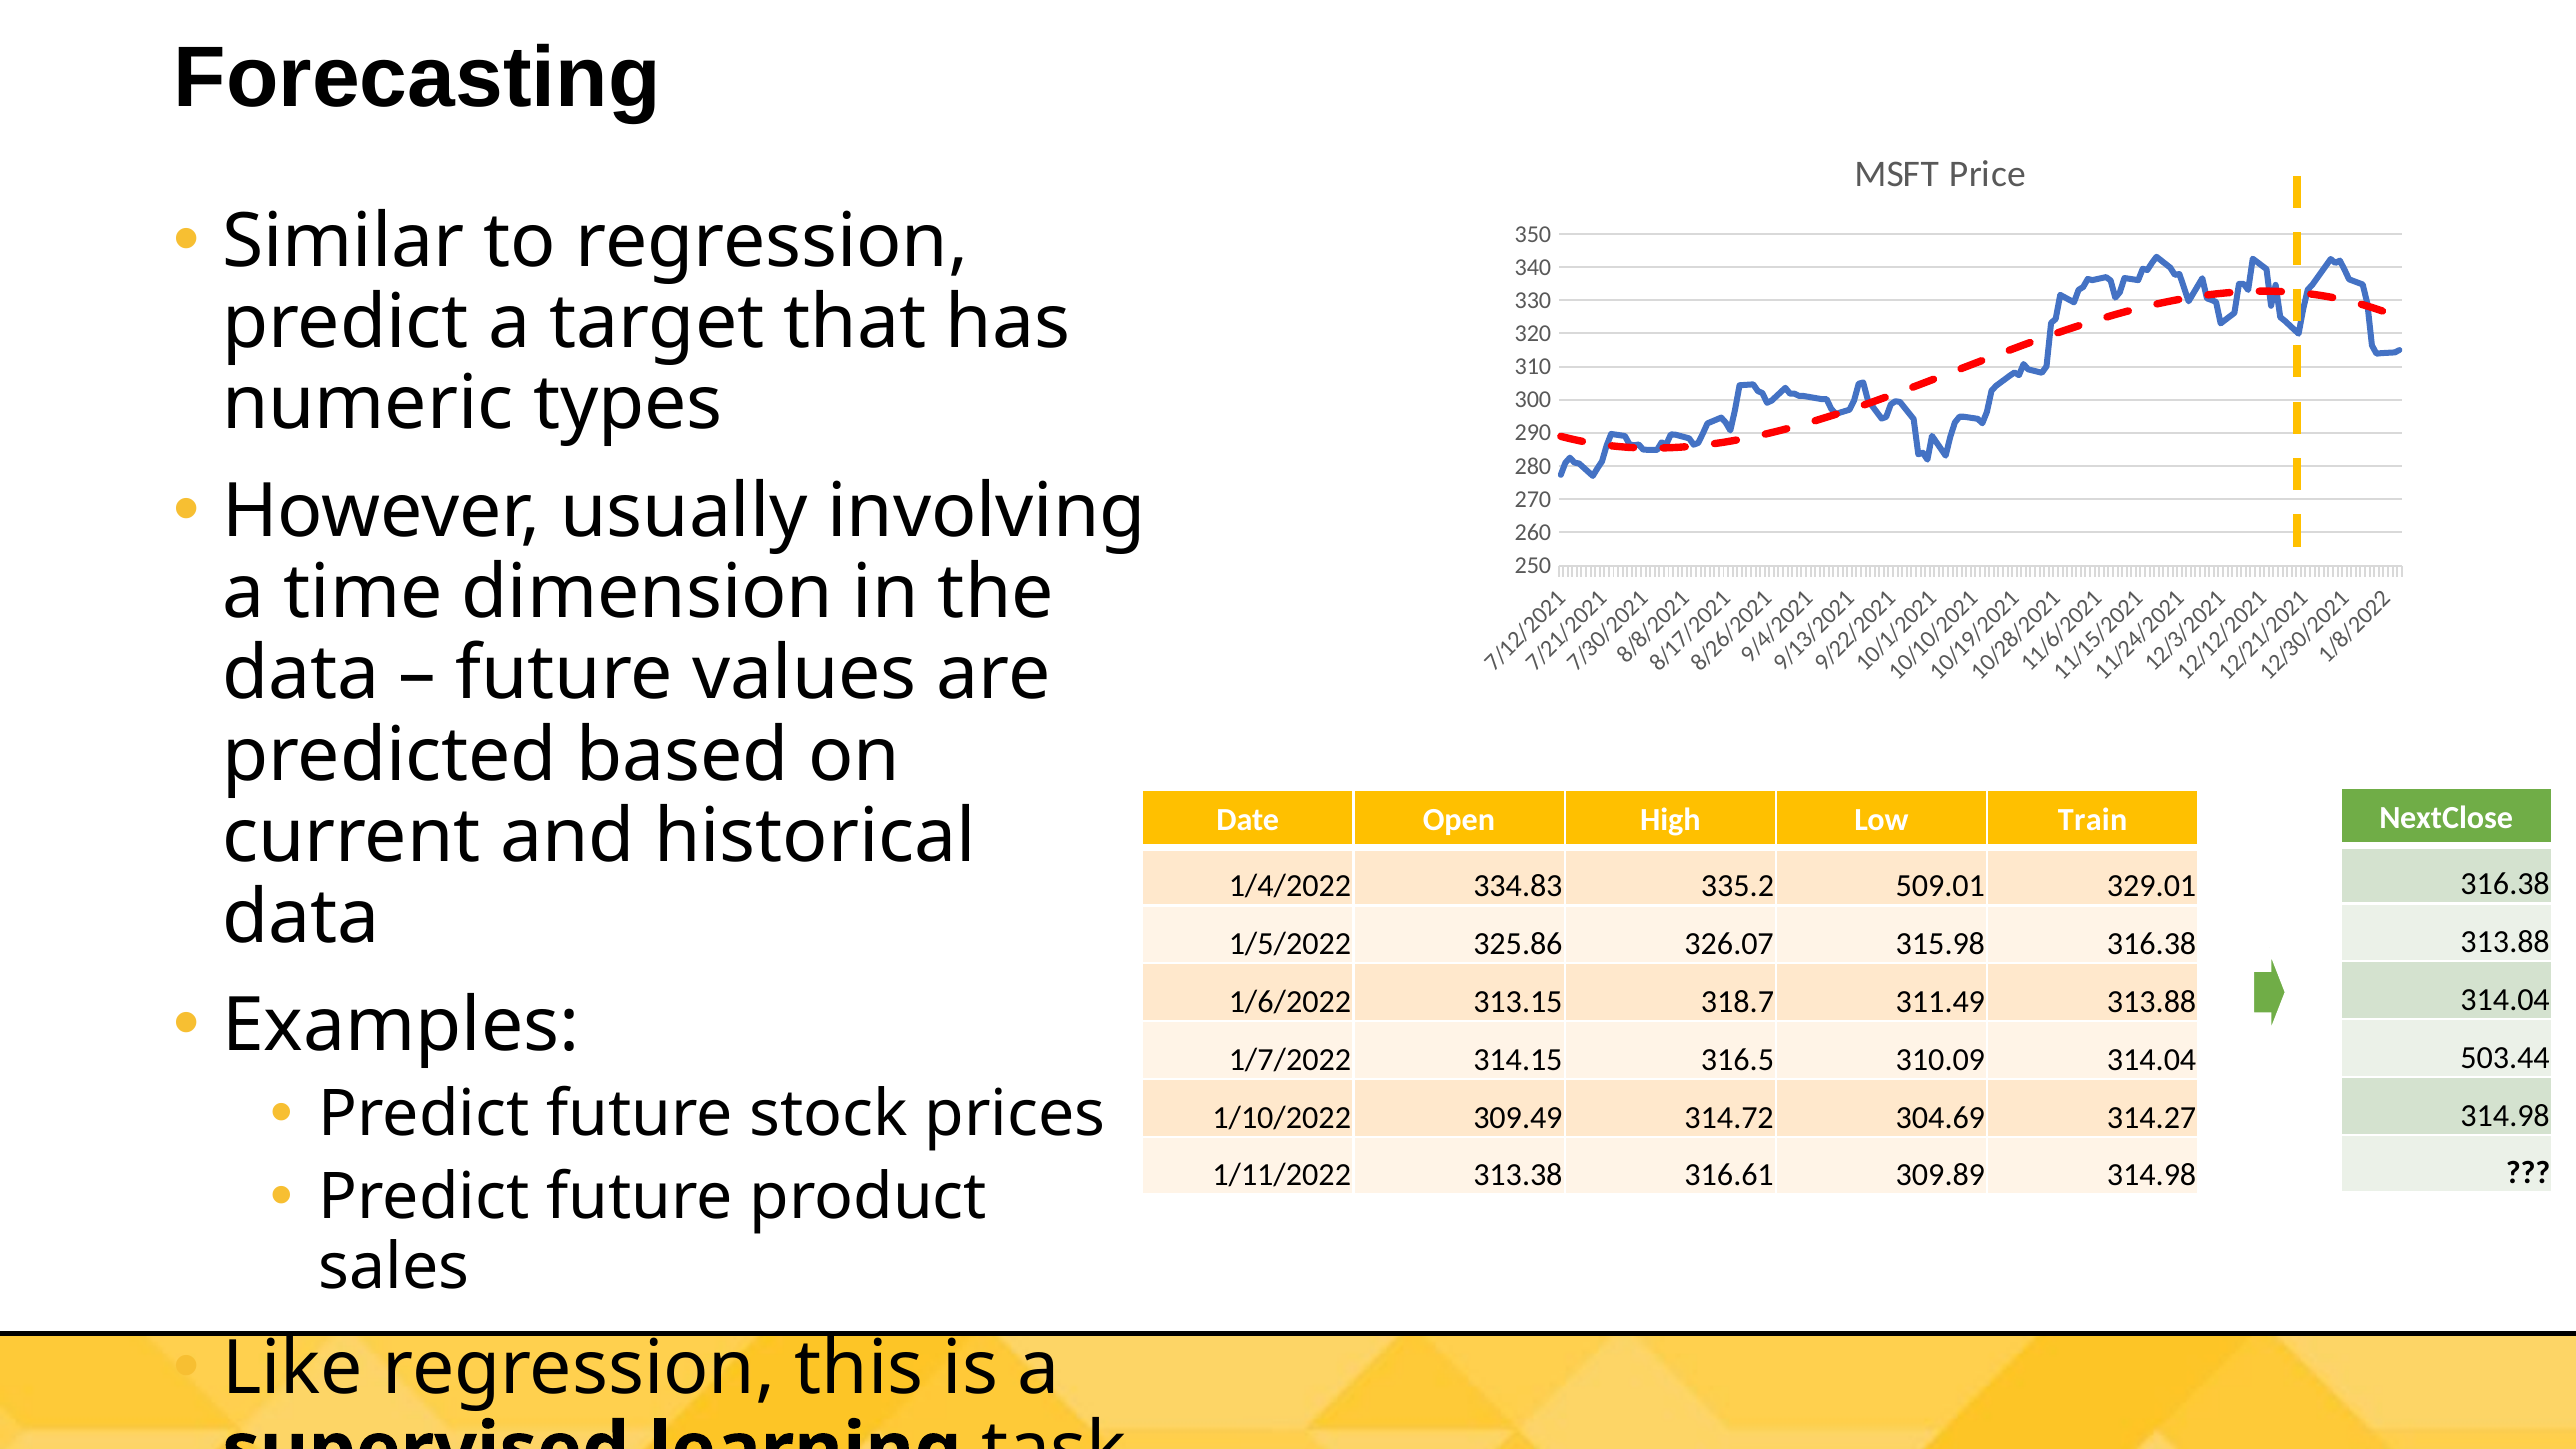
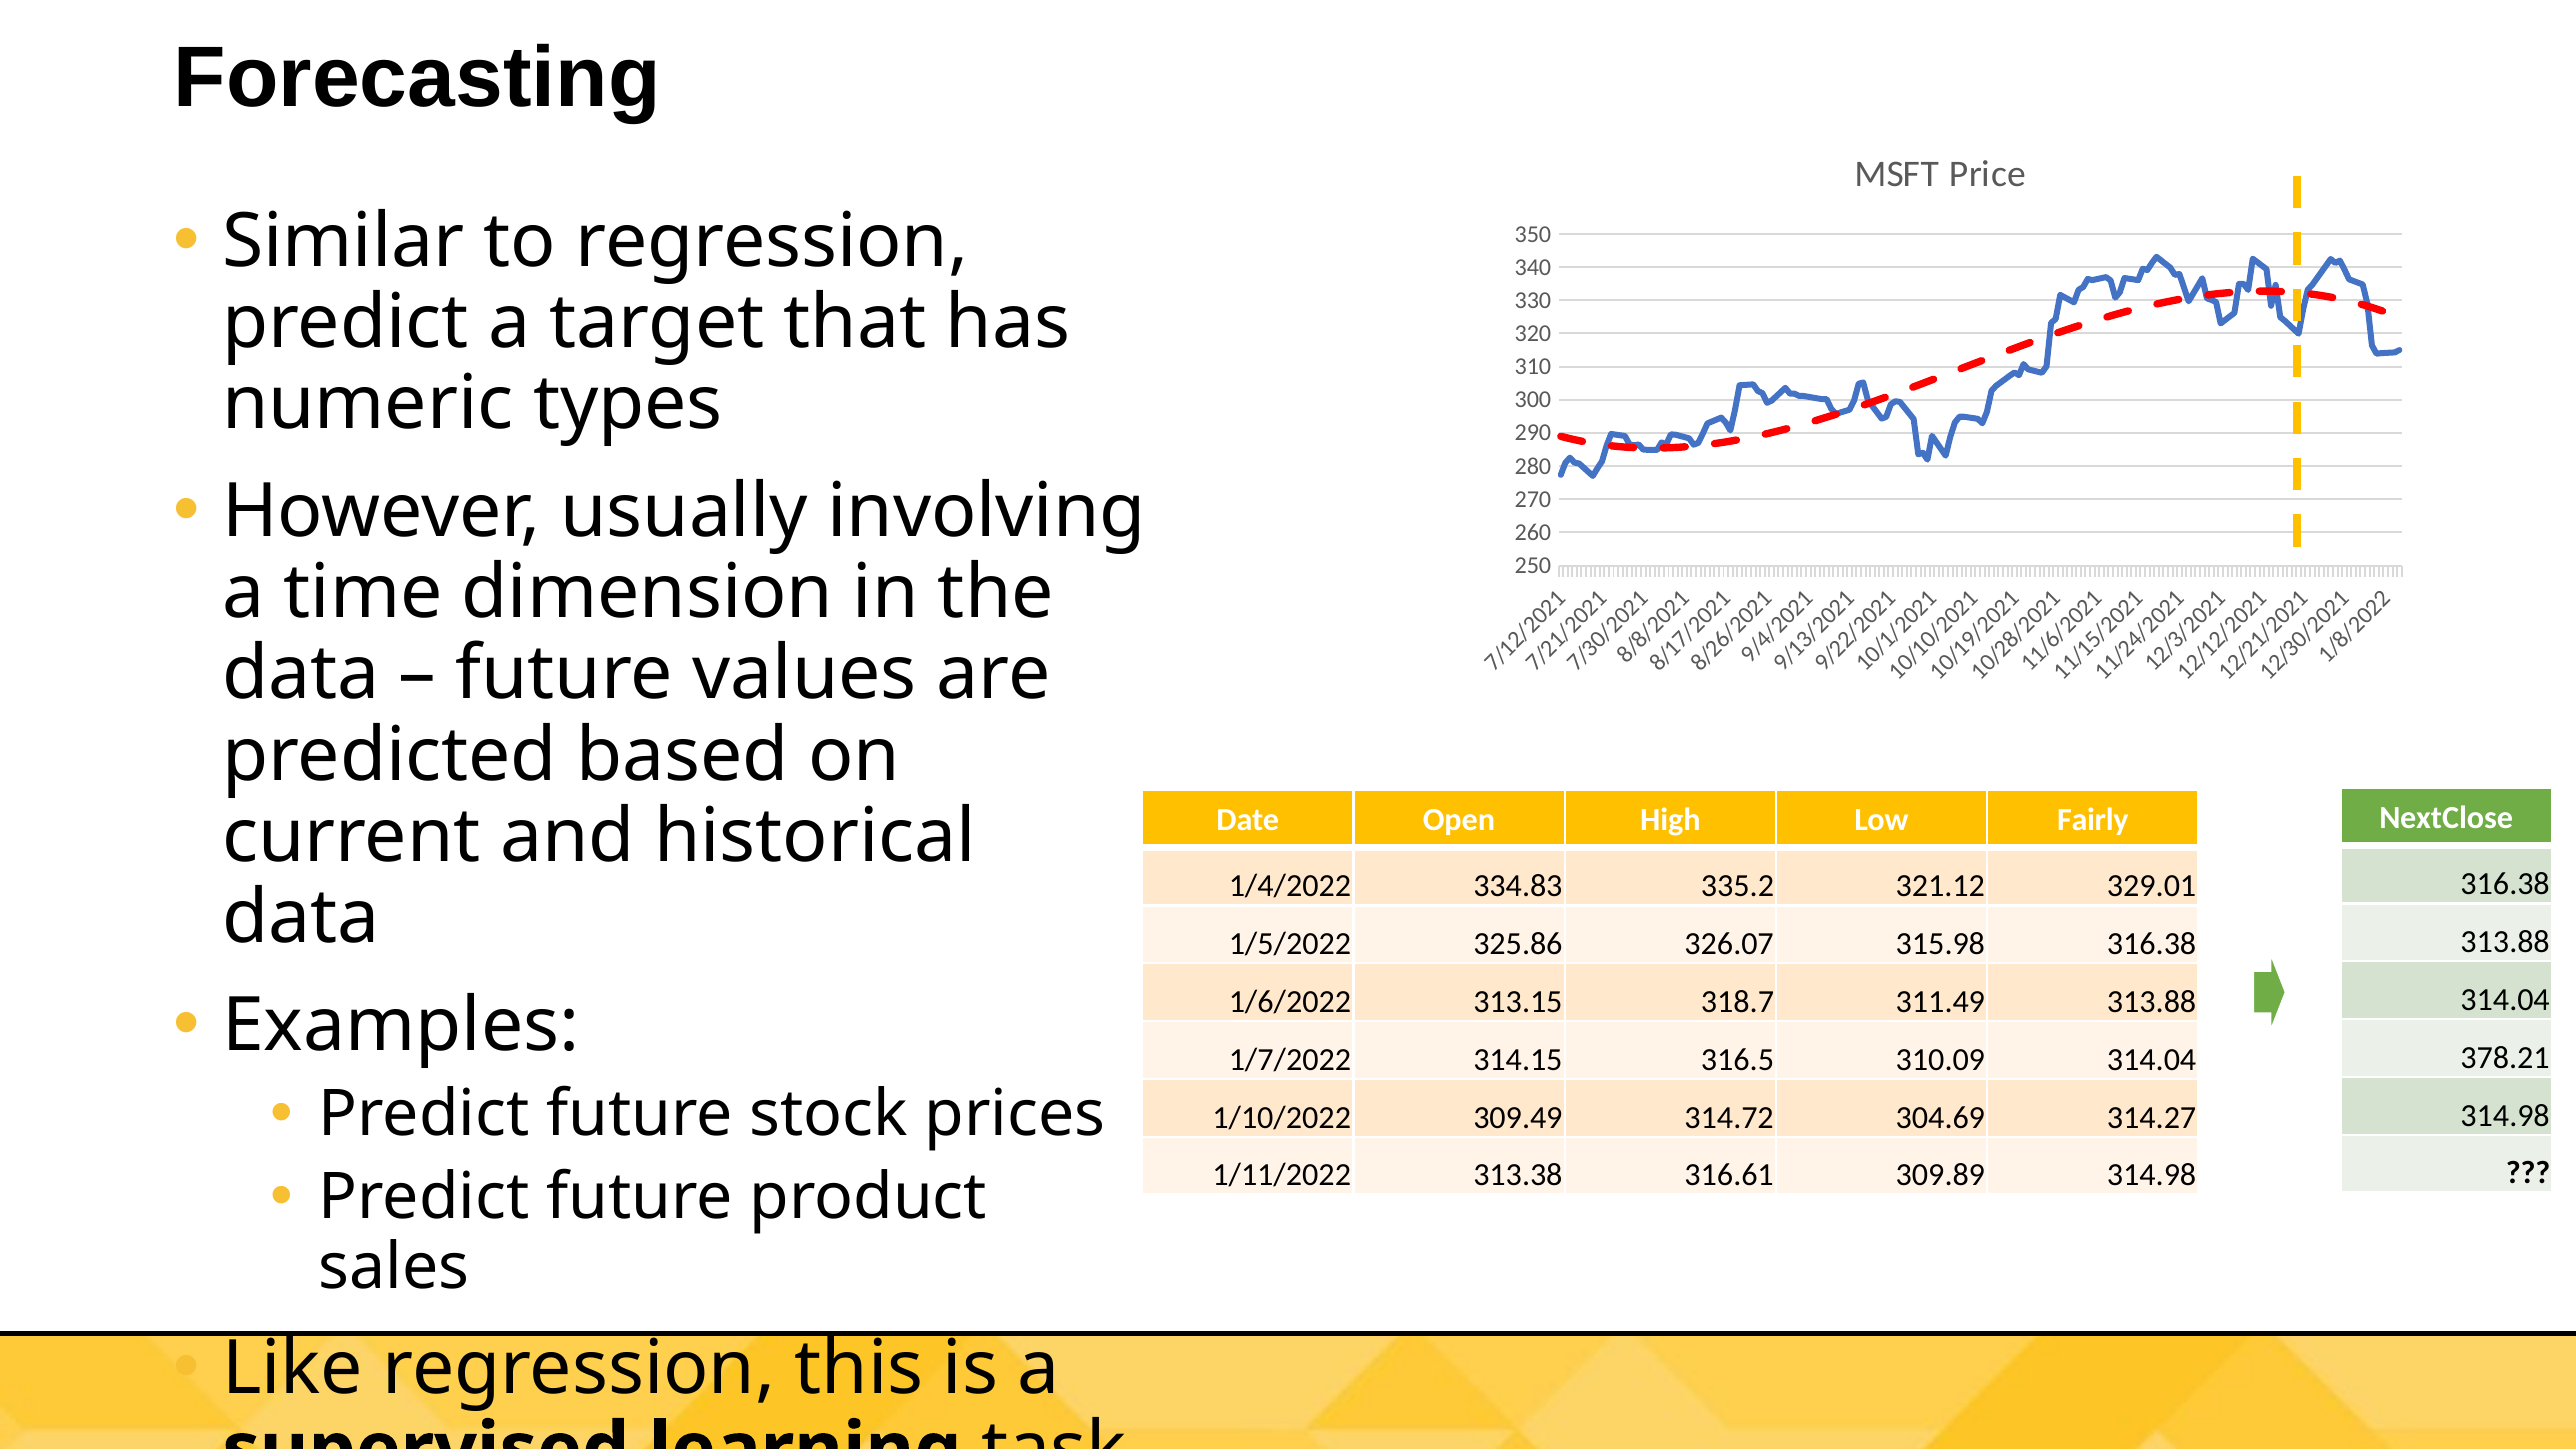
Train: Train -> Fairly
509.01: 509.01 -> 321.12
503.44: 503.44 -> 378.21
